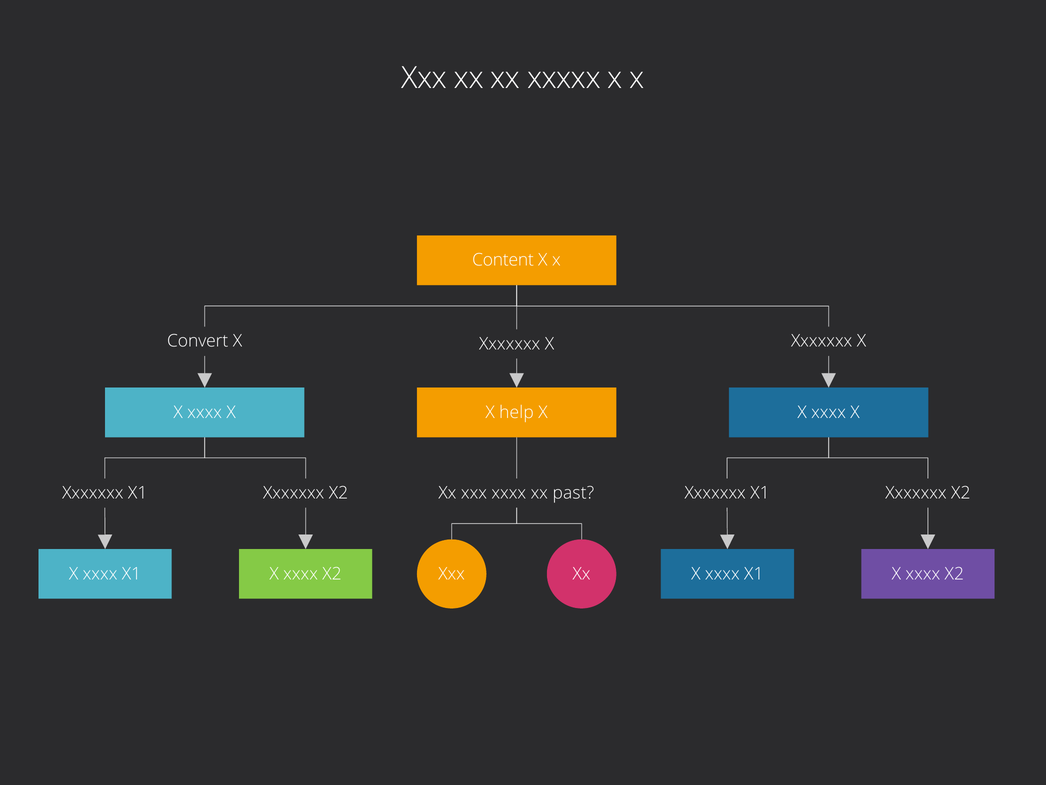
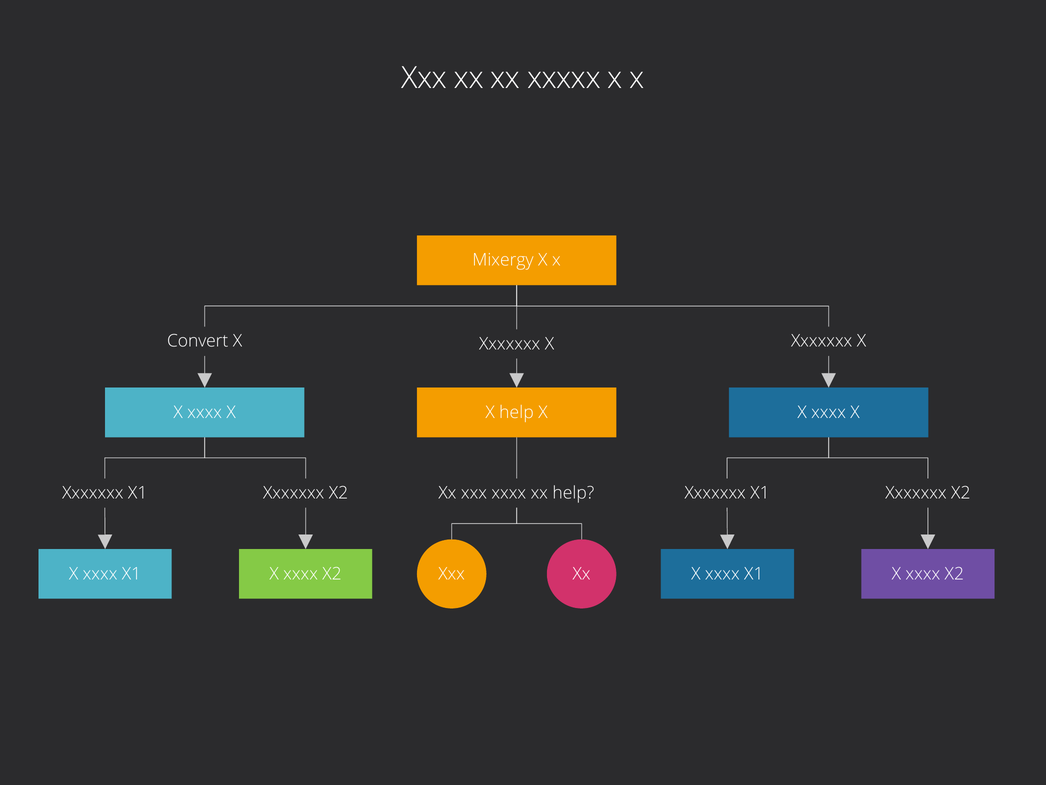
Content: Content -> Mixergy
xx past: past -> help
